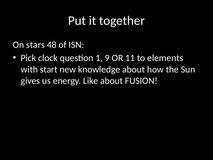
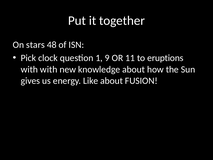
elements: elements -> eruptions
with start: start -> with
